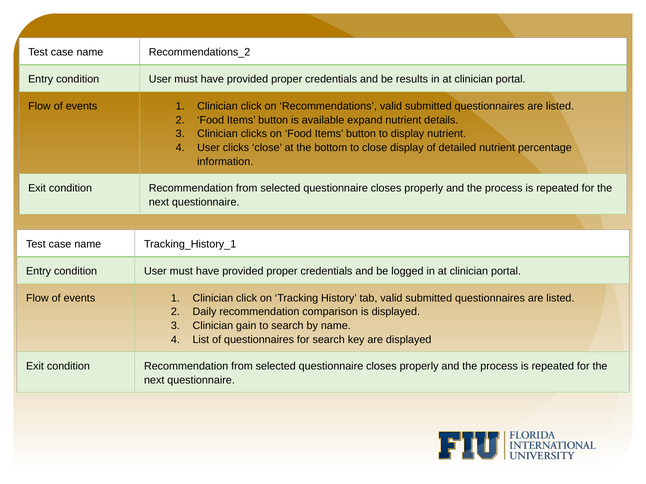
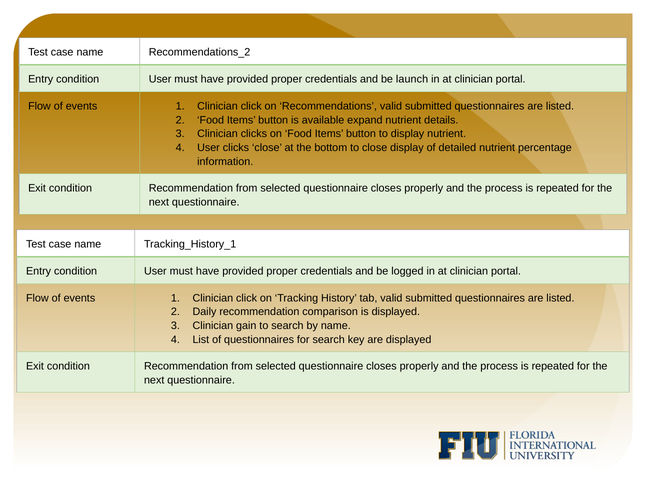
results: results -> launch
